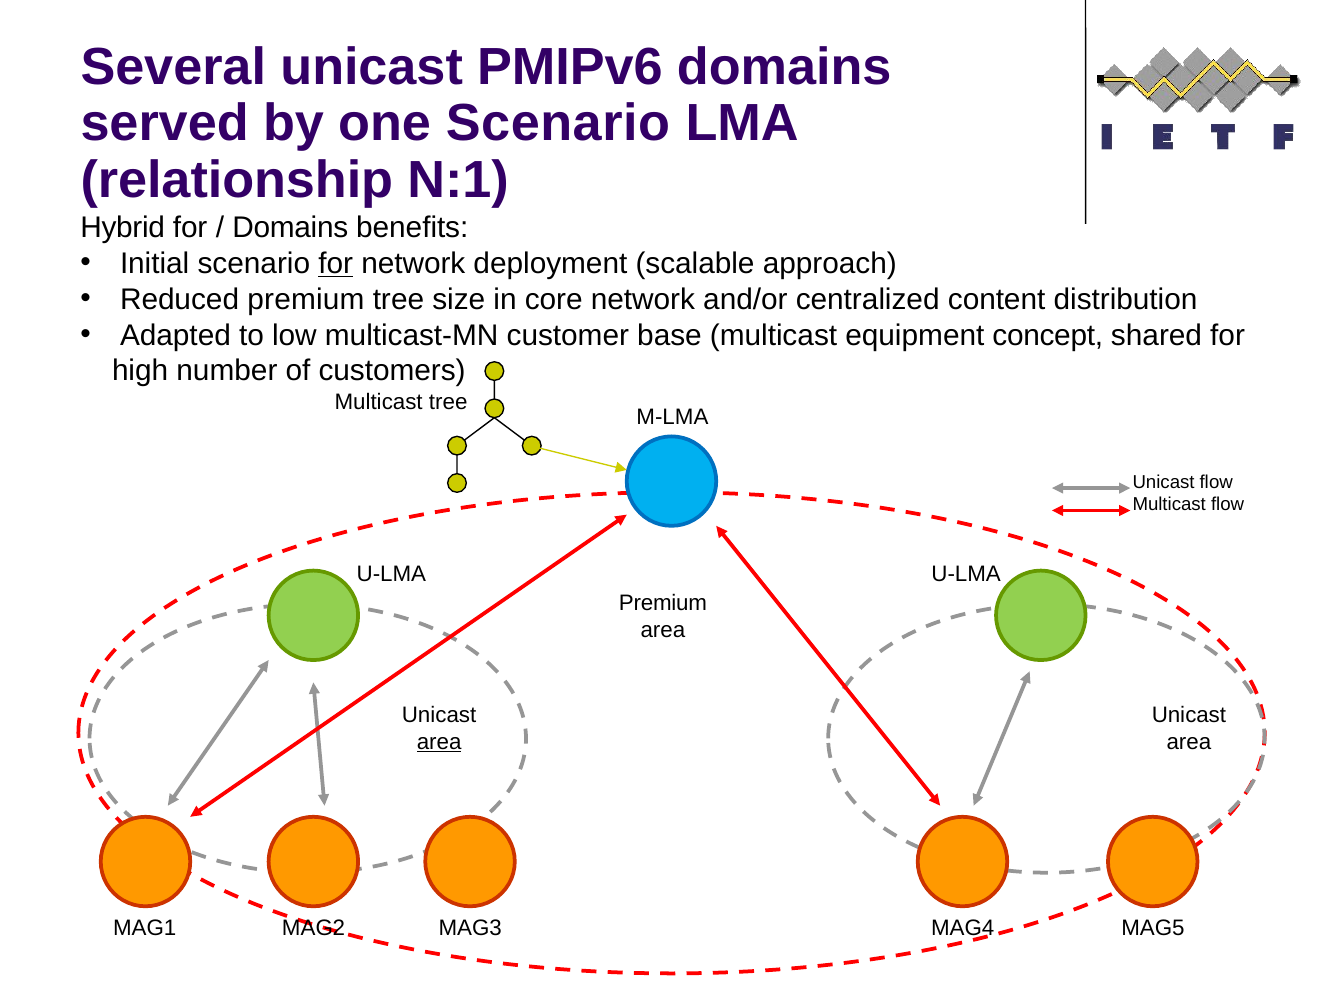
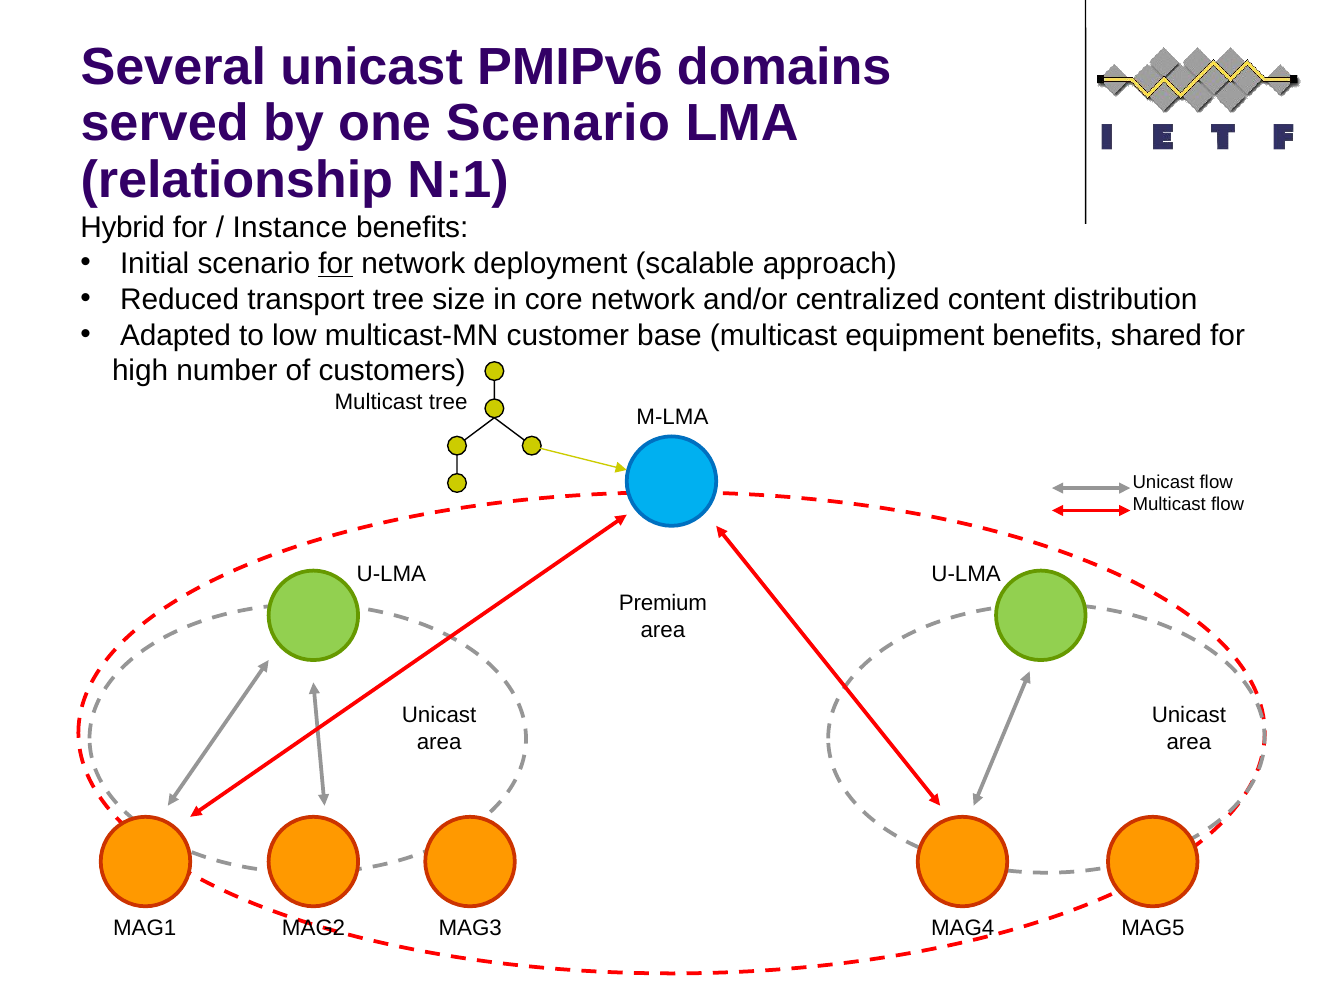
Domains at (290, 228): Domains -> Instance
Reduced premium: premium -> transport
equipment concept: concept -> benefits
area at (439, 742) underline: present -> none
